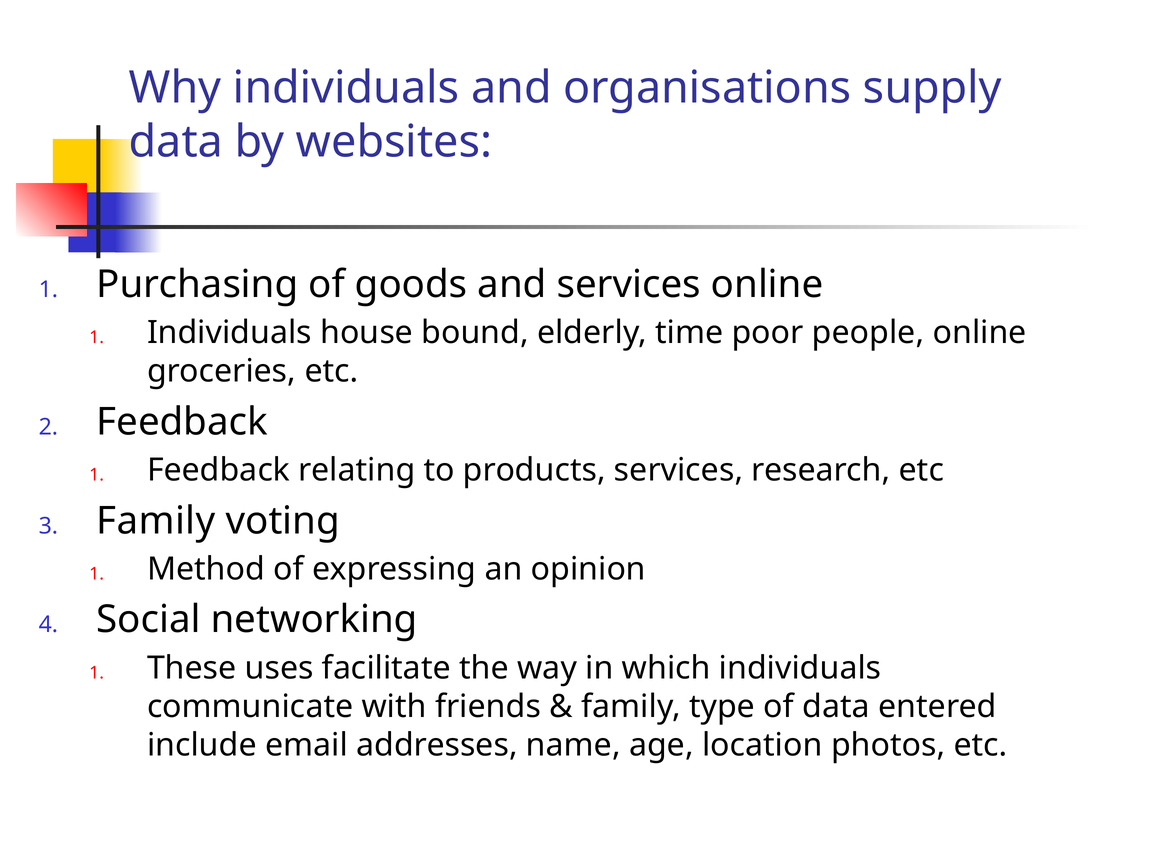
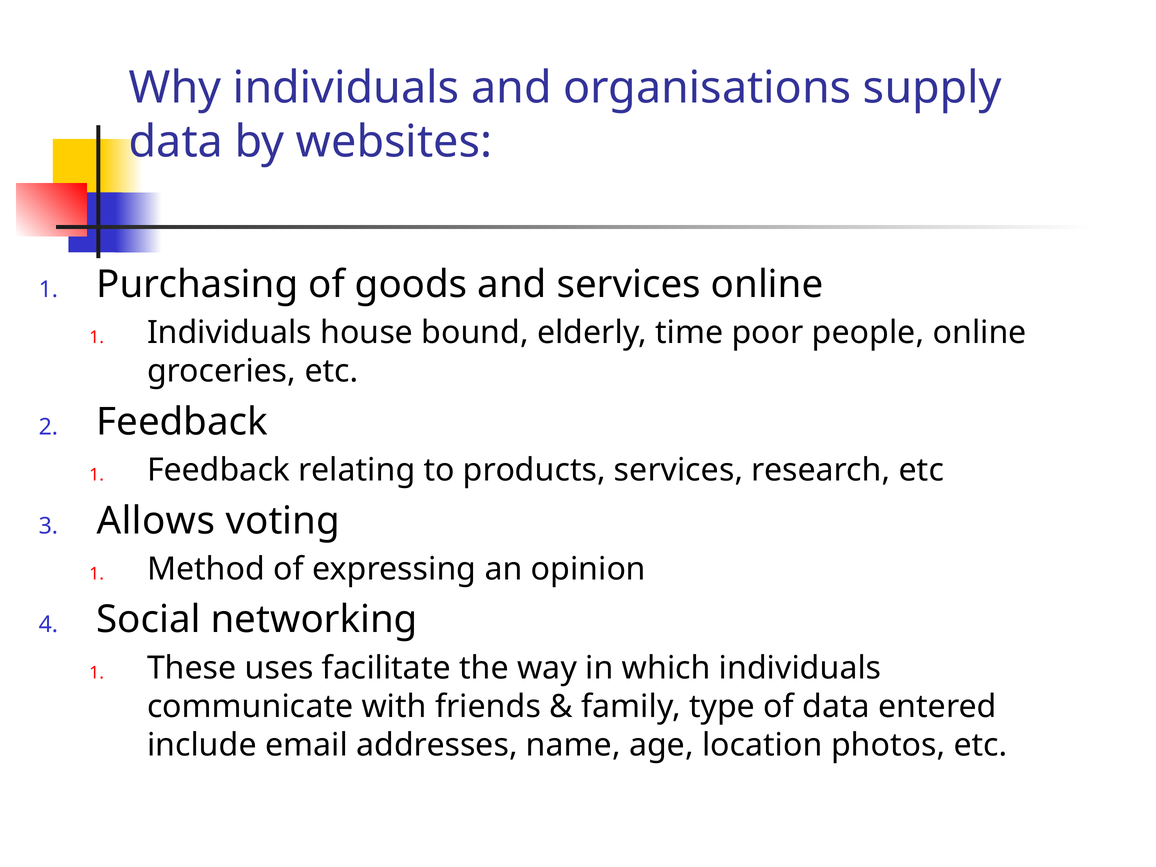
Family at (156, 521): Family -> Allows
